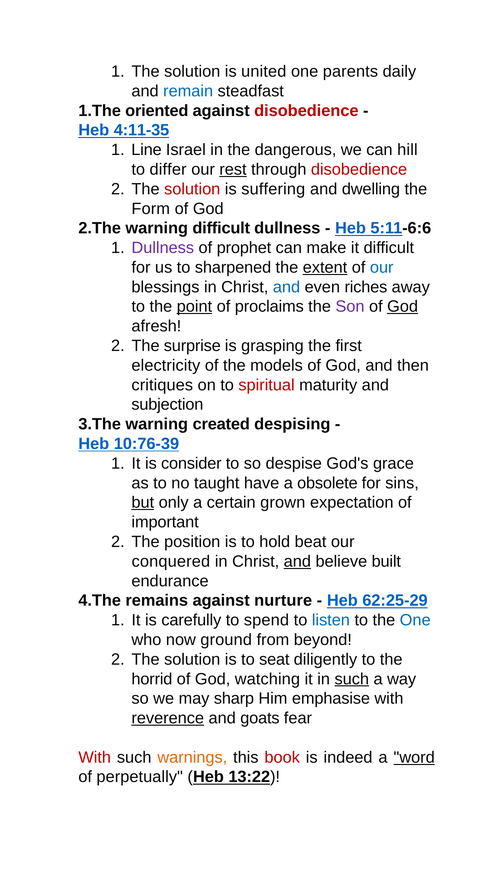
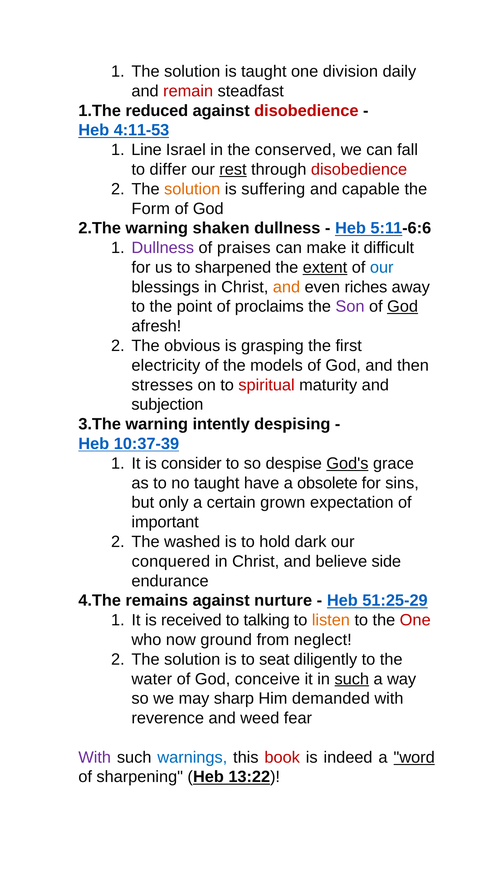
is united: united -> taught
parents: parents -> division
remain colour: blue -> red
oriented: oriented -> reduced
4:11-35: 4:11-35 -> 4:11-53
dangerous: dangerous -> conserved
hill: hill -> fall
solution at (192, 189) colour: red -> orange
dwelling: dwelling -> capable
warning difficult: difficult -> shaken
prophet: prophet -> praises
and at (286, 287) colour: blue -> orange
point underline: present -> none
surprise: surprise -> obvious
critiques: critiques -> stresses
created: created -> intently
10:76-39: 10:76-39 -> 10:37-39
God's underline: none -> present
but underline: present -> none
position: position -> washed
beat: beat -> dark
and at (297, 561) underline: present -> none
built: built -> side
62:25-29: 62:25-29 -> 51:25-29
carefully: carefully -> received
spend: spend -> talking
listen colour: blue -> orange
One at (415, 620) colour: blue -> red
beyond: beyond -> neglect
horrid: horrid -> water
watching: watching -> conceive
emphasise: emphasise -> demanded
reverence underline: present -> none
goats: goats -> weed
With at (95, 757) colour: red -> purple
warnings colour: orange -> blue
perpetually: perpetually -> sharpening
